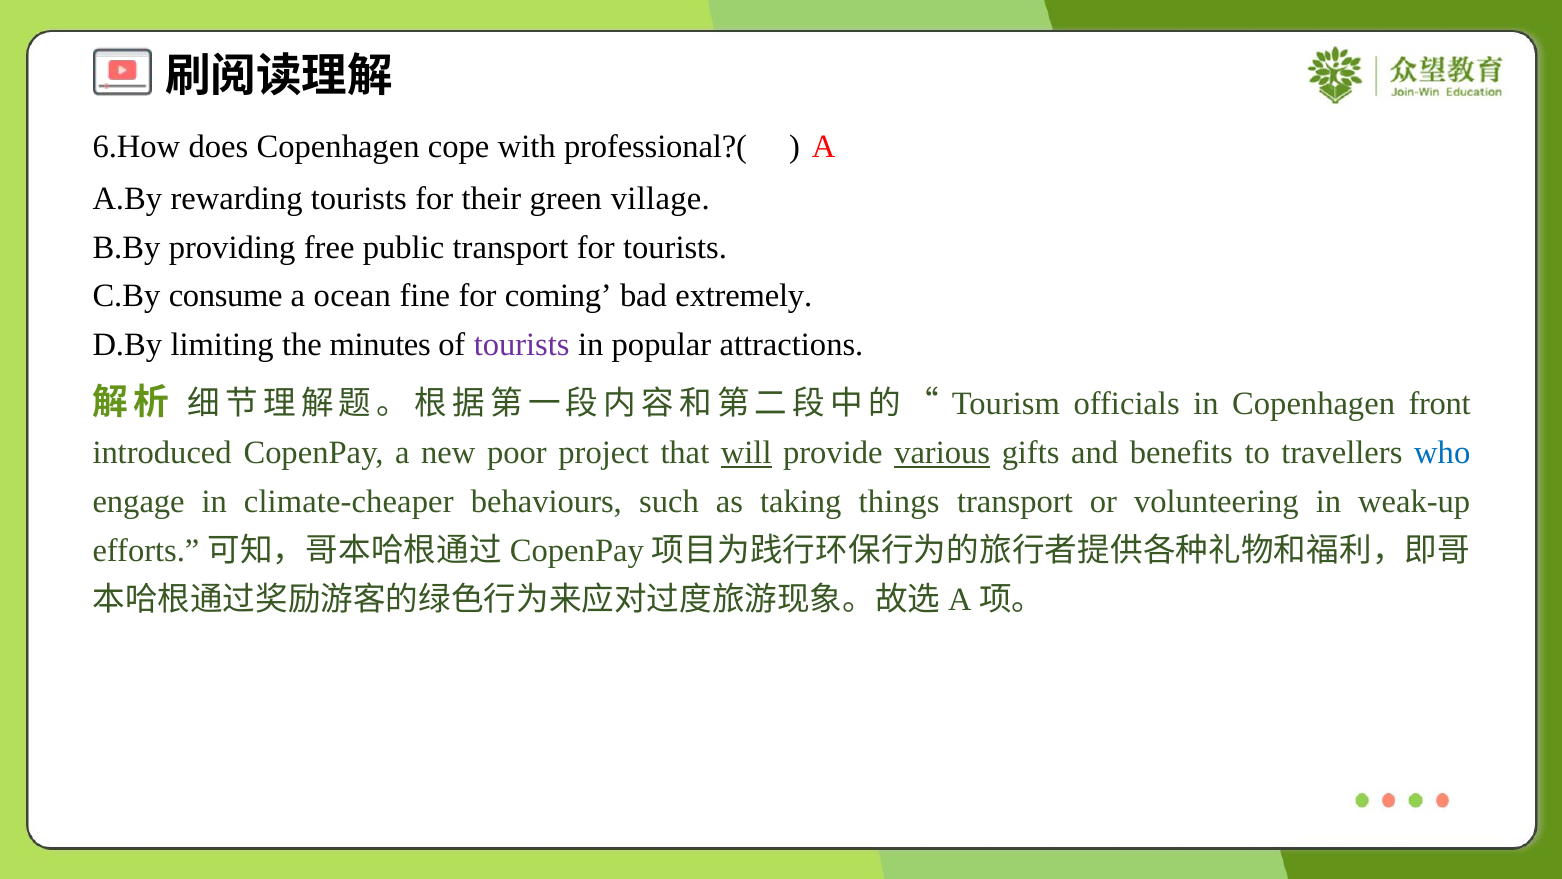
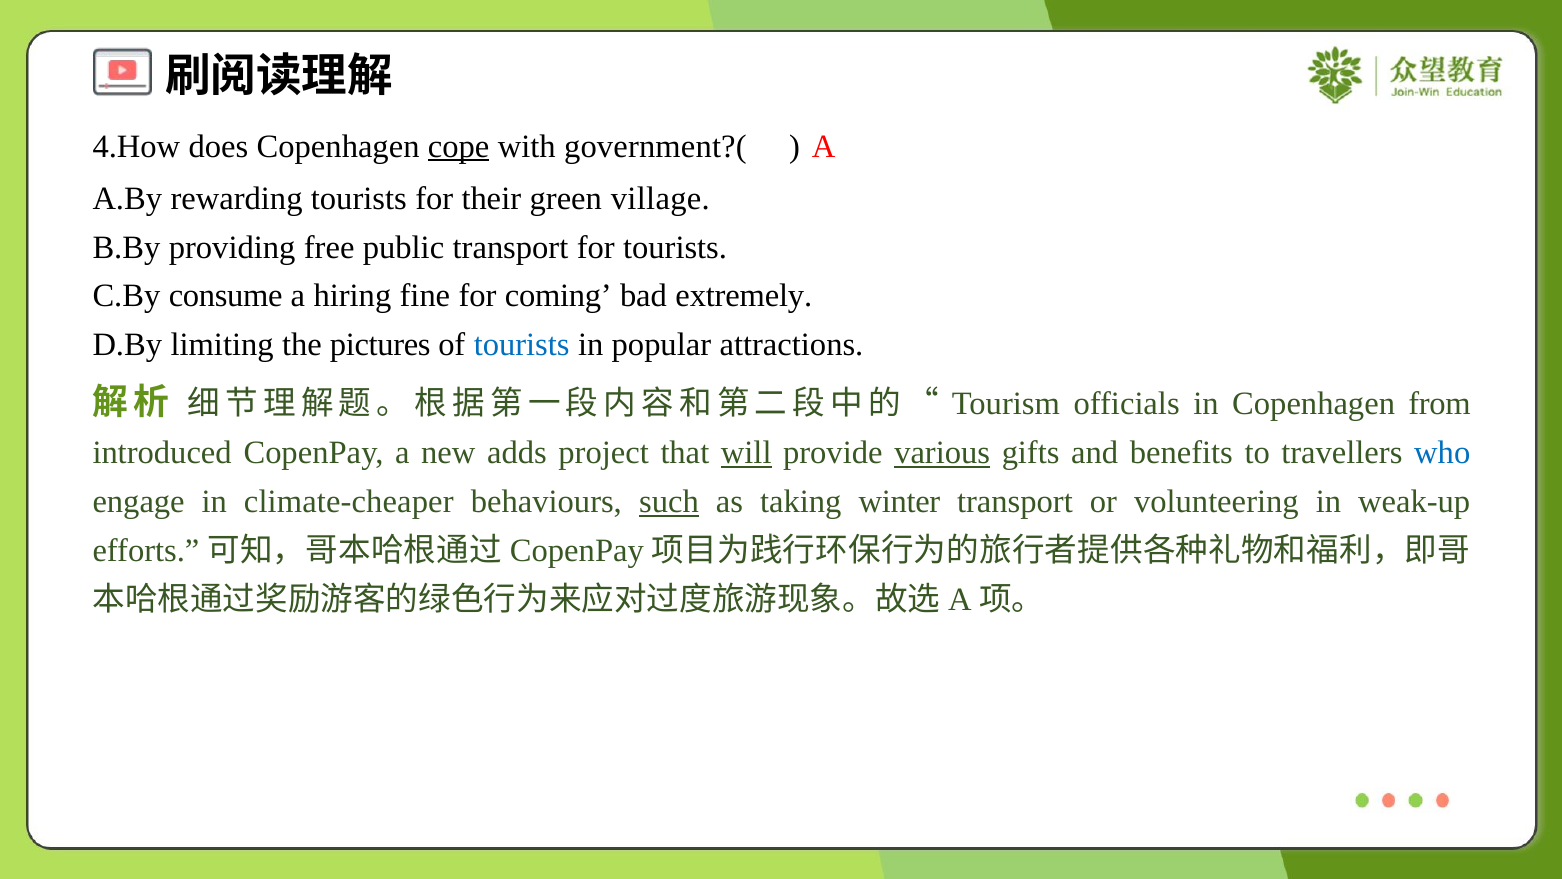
6.How: 6.How -> 4.How
cope underline: none -> present
professional?(: professional?( -> government?(
ocean: ocean -> hiring
minutes: minutes -> pictures
tourists at (522, 345) colour: purple -> blue
front: front -> from
poor: poor -> adds
such underline: none -> present
things: things -> winter
